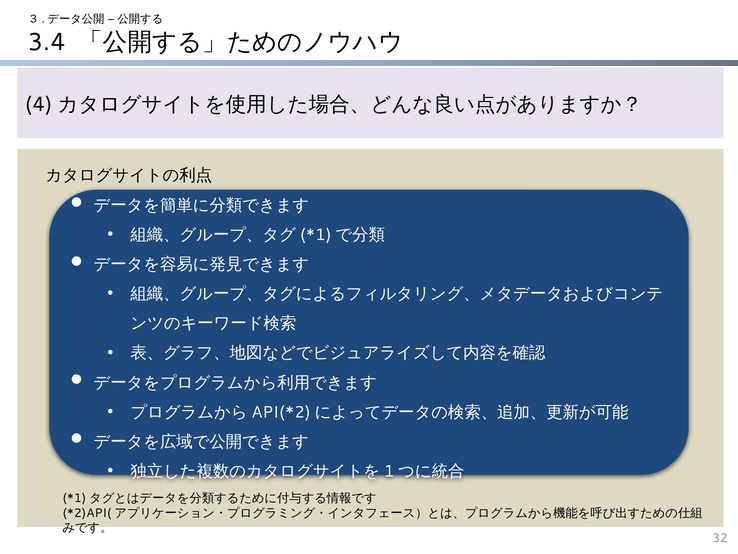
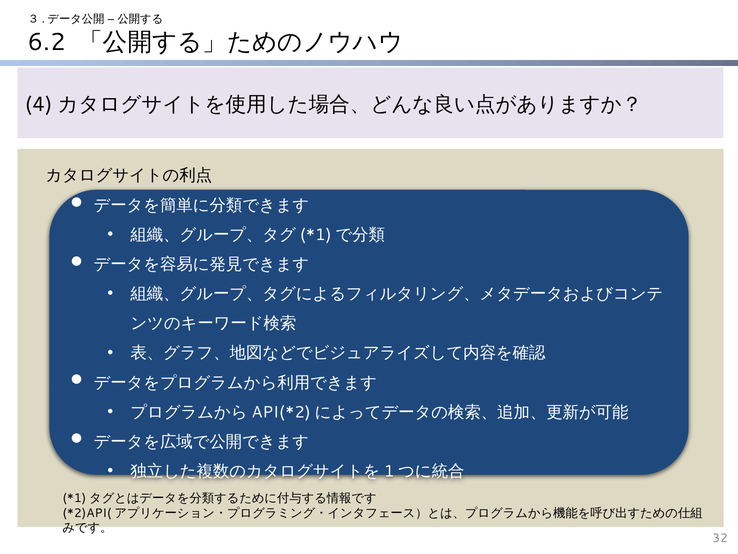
3.4: 3.4 -> 6.2
